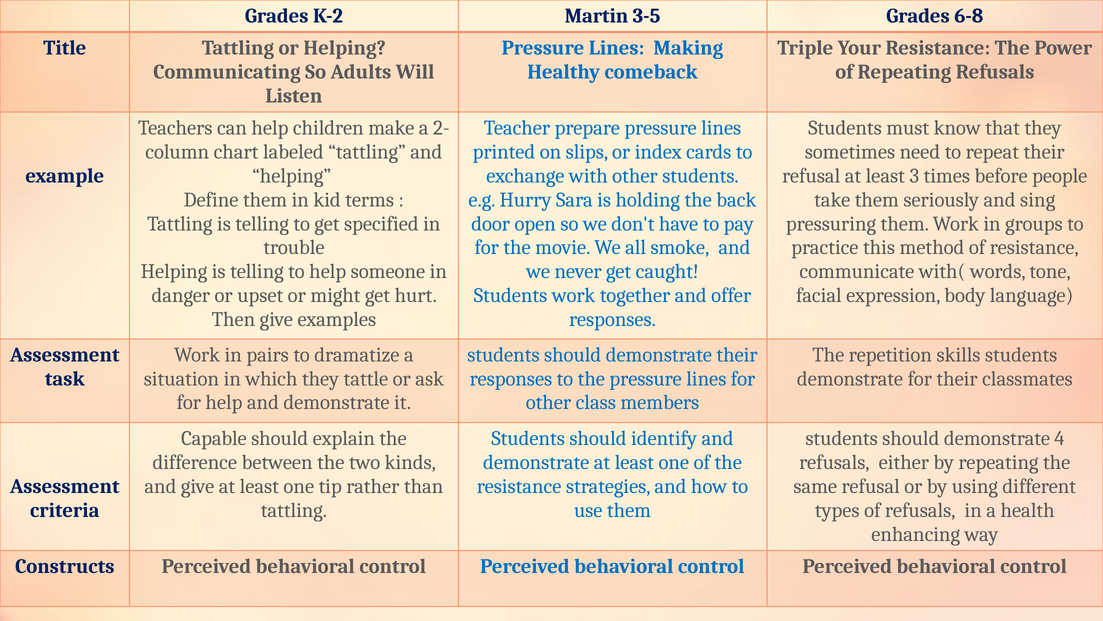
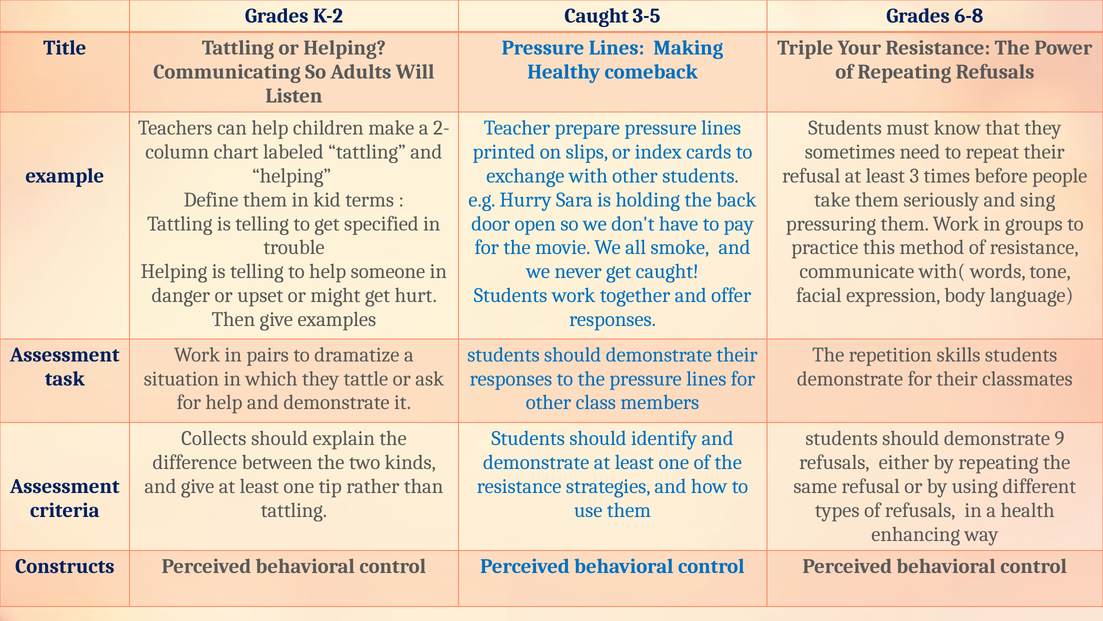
K-2 Martin: Martin -> Caught
Capable: Capable -> Collects
4: 4 -> 9
